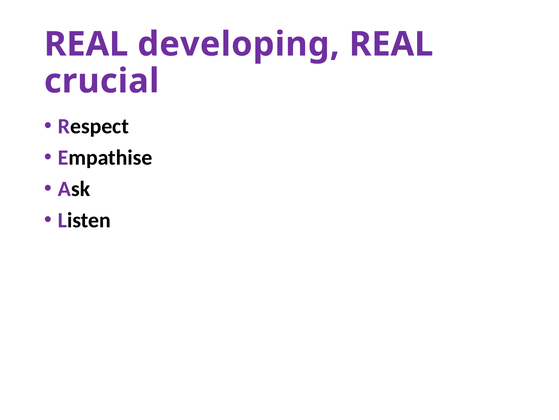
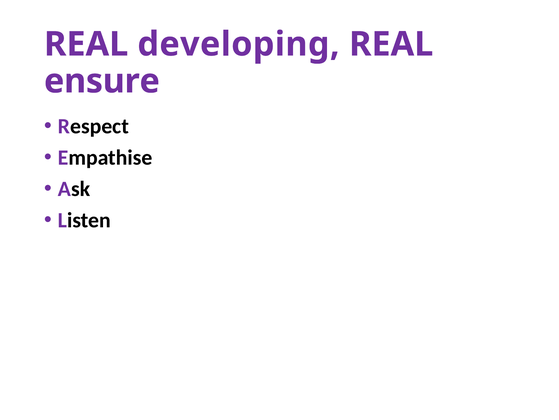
crucial: crucial -> ensure
